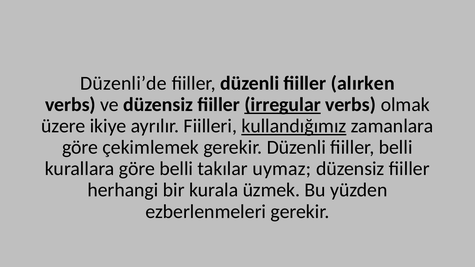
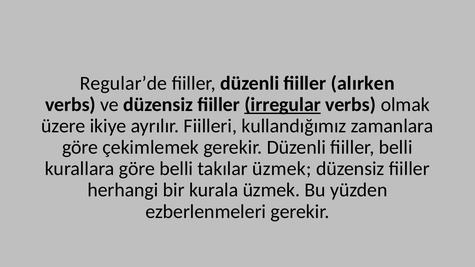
Düzenli’de: Düzenli’de -> Regular’de
kullandığımız underline: present -> none
takılar uymaz: uymaz -> üzmek
